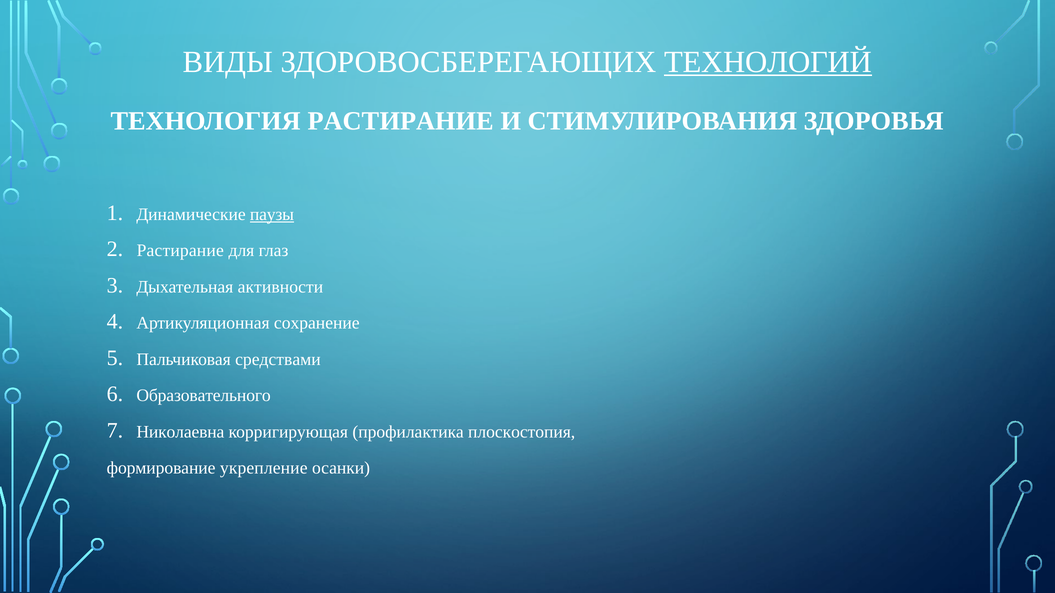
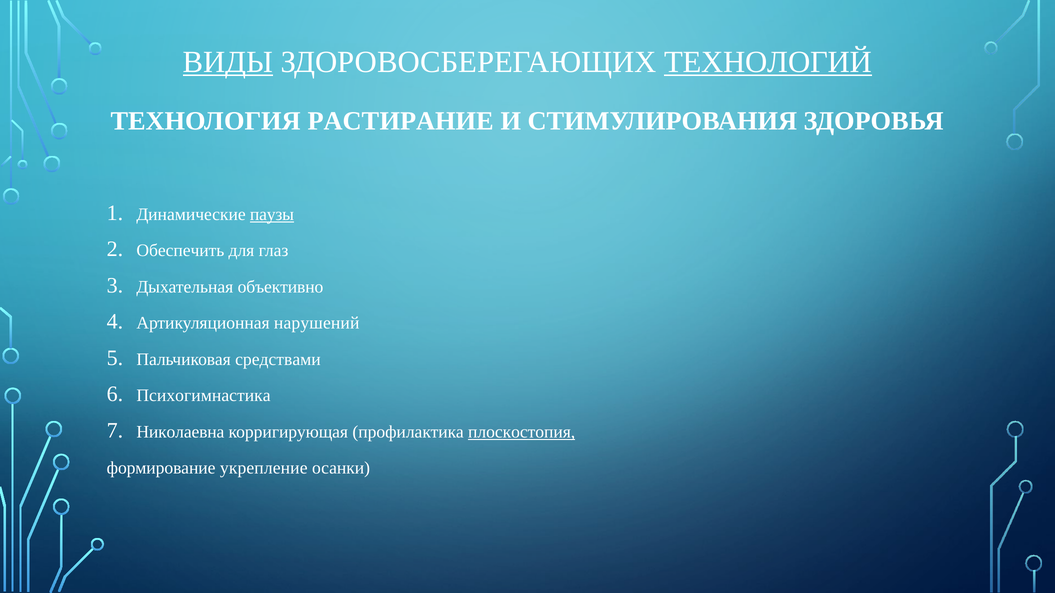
ВИДЫ underline: none -> present
Растирание at (180, 251): Растирание -> Обеспечить
активности: активности -> объективно
сохранение: сохранение -> нарушений
Образовательного: Образовательного -> Психогимнастика
плоскостопия underline: none -> present
